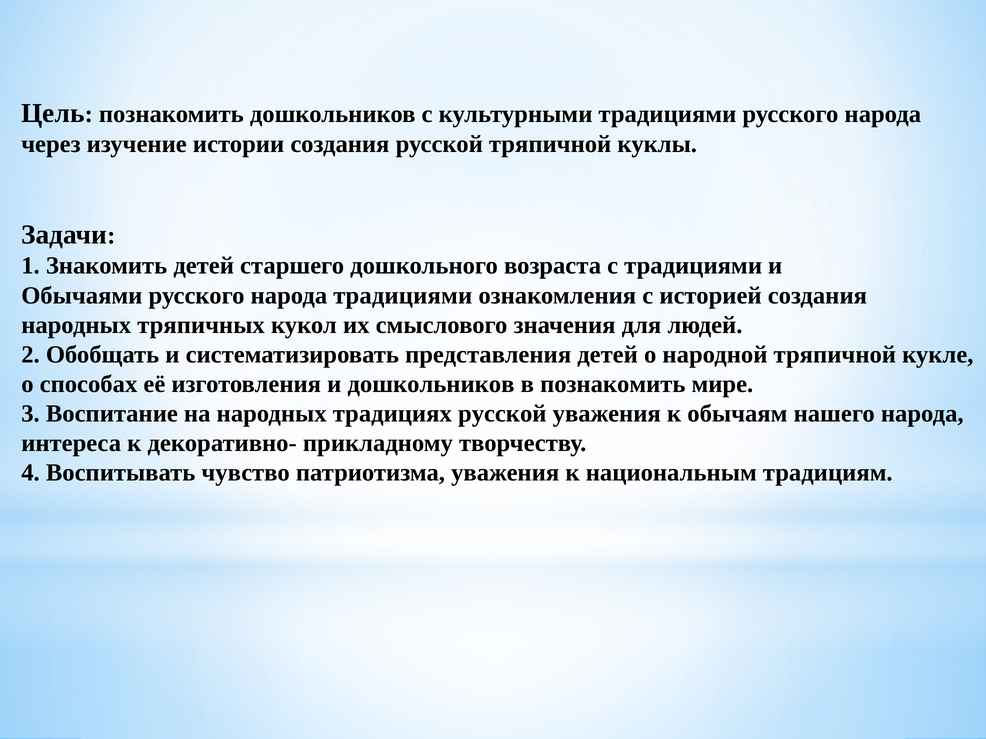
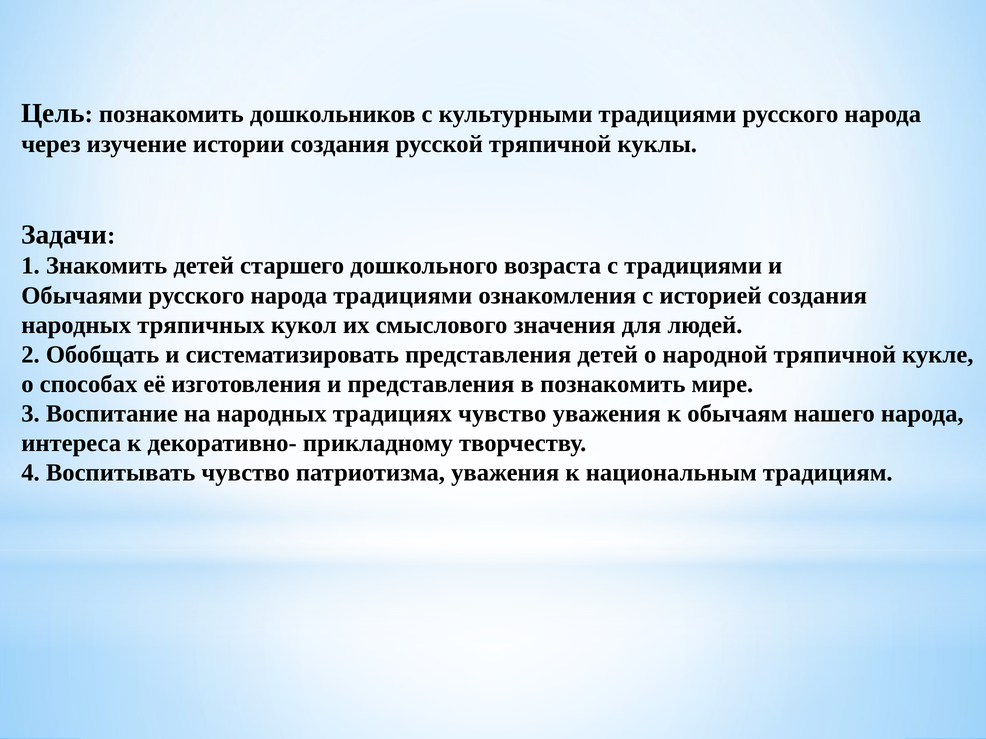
и дошкольников: дошкольников -> представления
традициях русской: русской -> чувство
